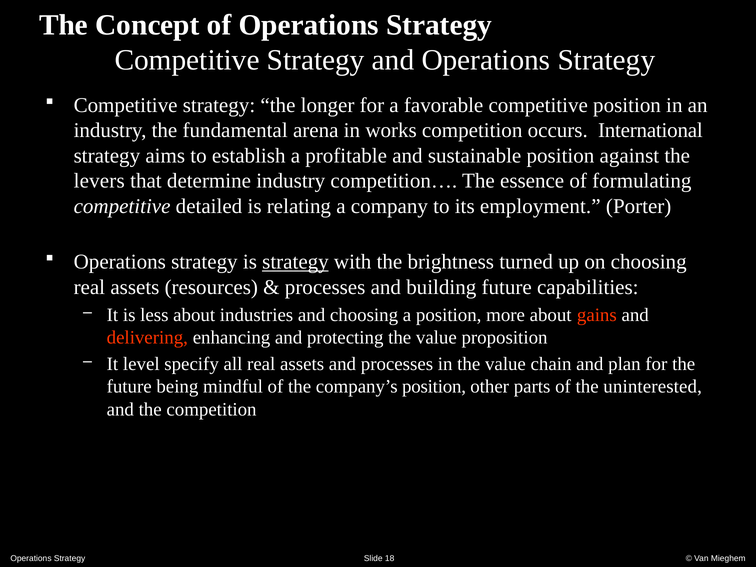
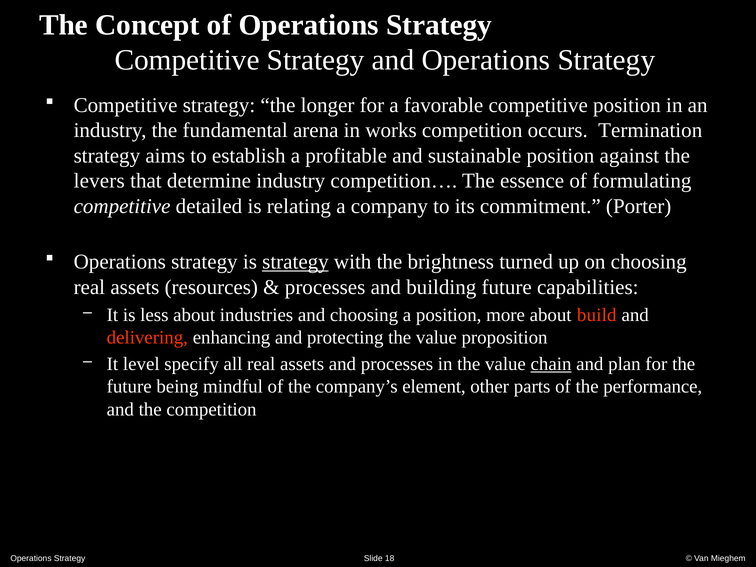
International: International -> Termination
employment: employment -> commitment
gains: gains -> build
chain underline: none -> present
company’s position: position -> element
uninterested: uninterested -> performance
